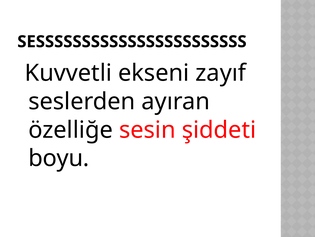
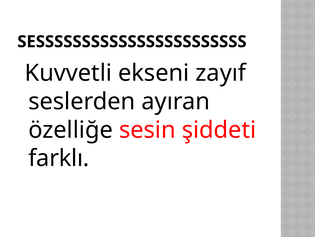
boyu: boyu -> farklı
